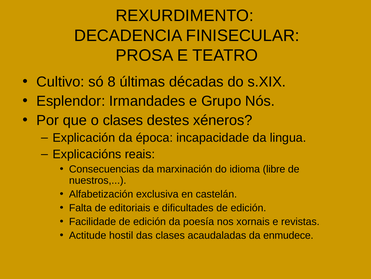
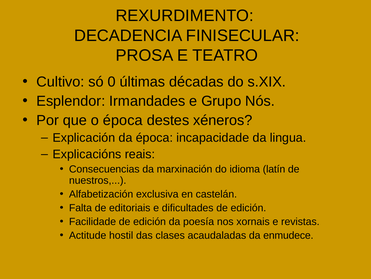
8: 8 -> 0
o clases: clases -> época
libre: libre -> latín
